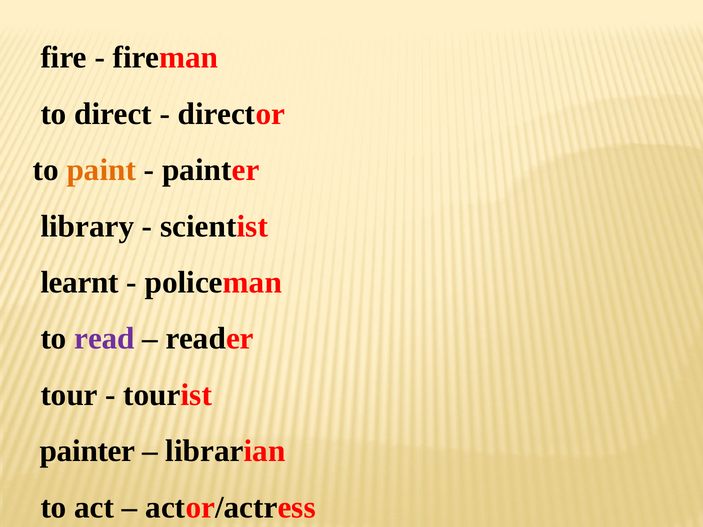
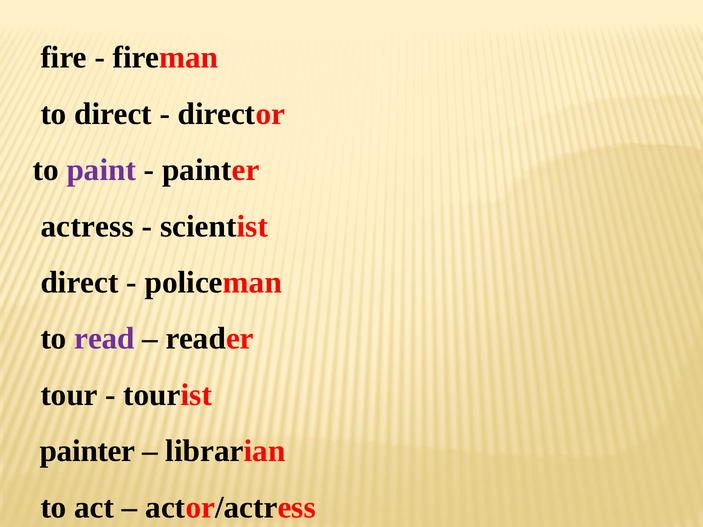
paint colour: orange -> purple
library: library -> actress
learnt at (80, 283): learnt -> direct
